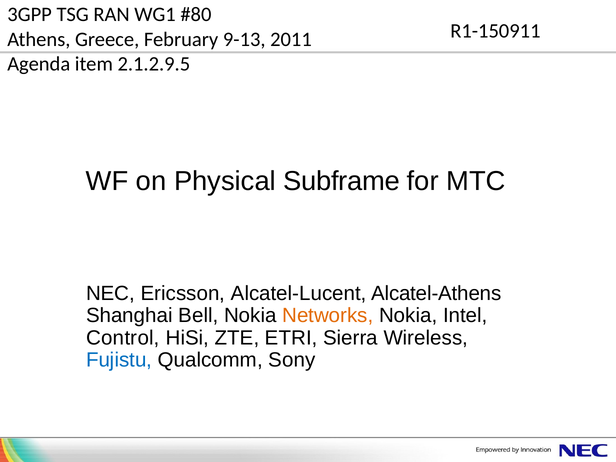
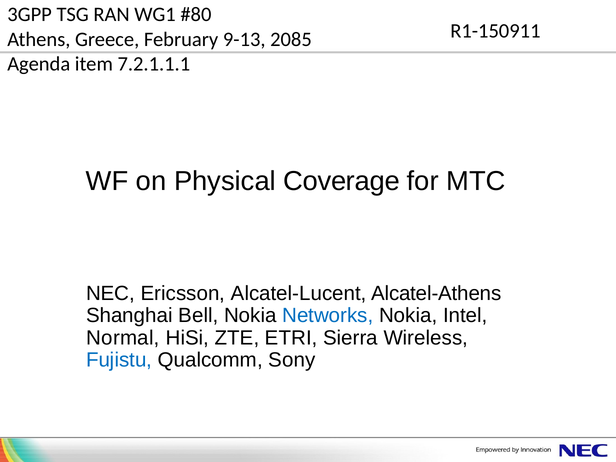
2011: 2011 -> 2085
2.1.2.9.5: 2.1.2.9.5 -> 7.2.1.1.1
Subframe: Subframe -> Coverage
Networks colour: orange -> blue
Control: Control -> Normal
